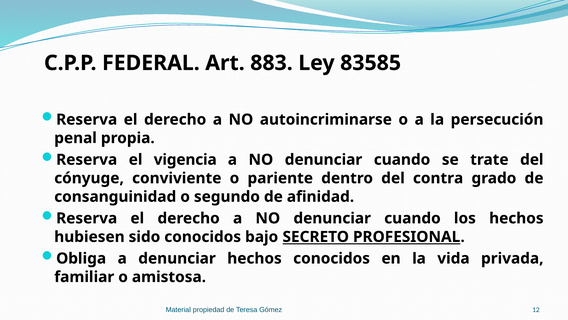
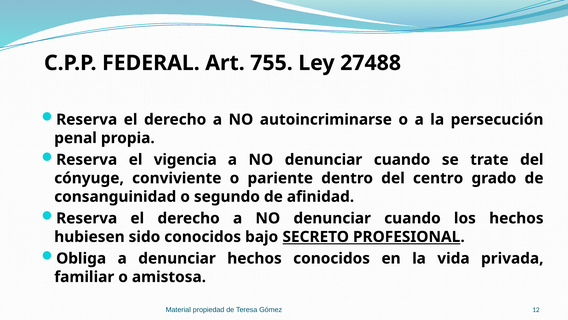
883: 883 -> 755
83585: 83585 -> 27488
contra: contra -> centro
